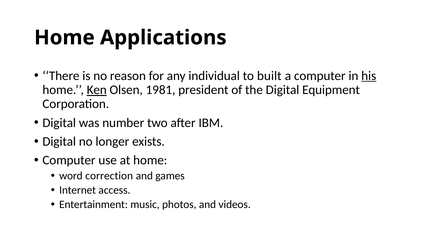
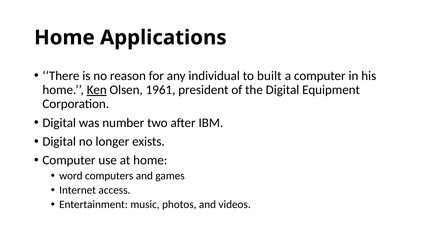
his underline: present -> none
1981: 1981 -> 1961
correction: correction -> computers
